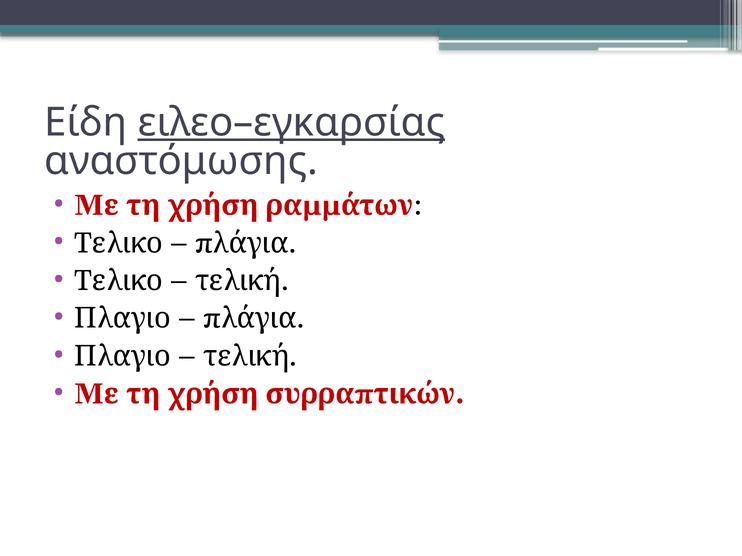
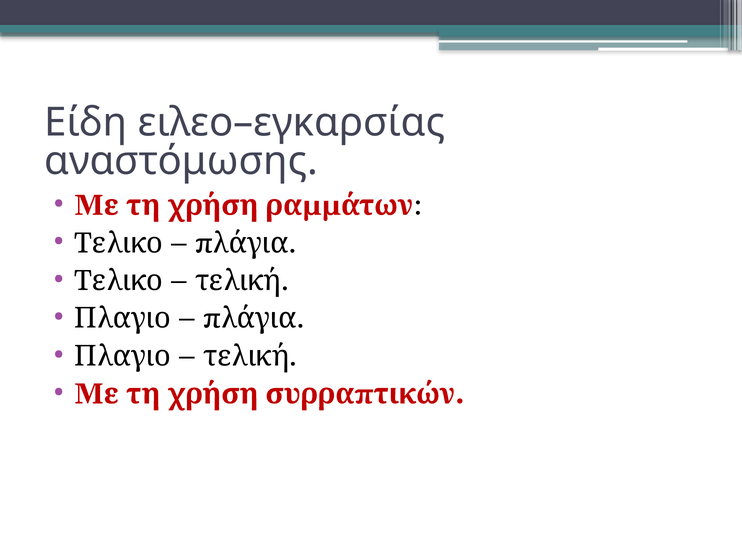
ειλεο–εγκαρσίας underline: present -> none
